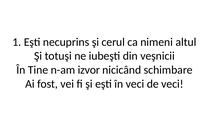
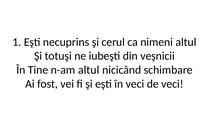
n-am izvor: izvor -> altul
